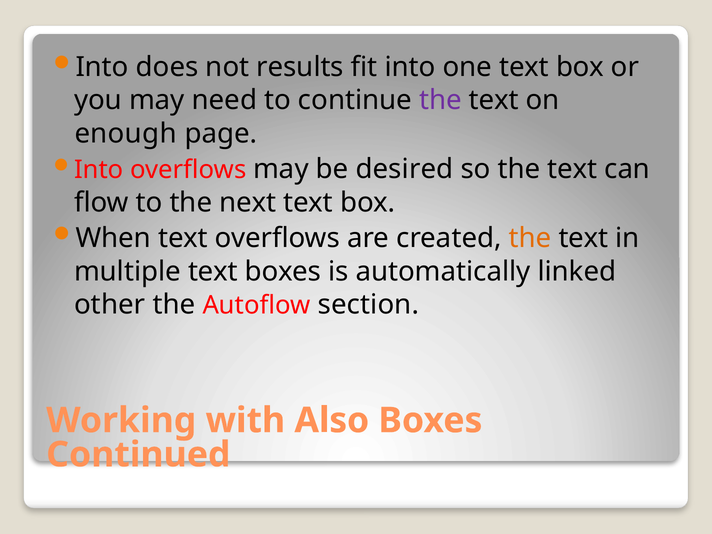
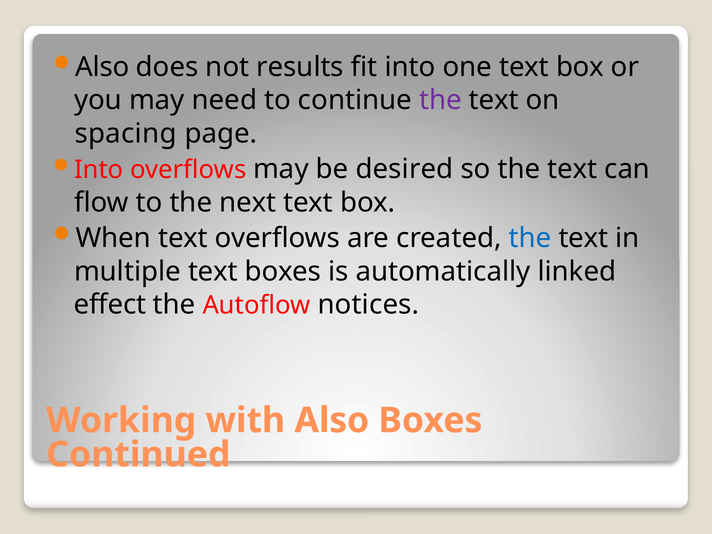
Into at (102, 67): Into -> Also
enough: enough -> spacing
the at (530, 238) colour: orange -> blue
other: other -> effect
section: section -> notices
